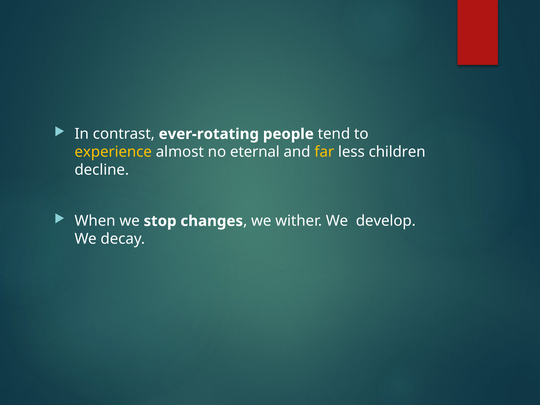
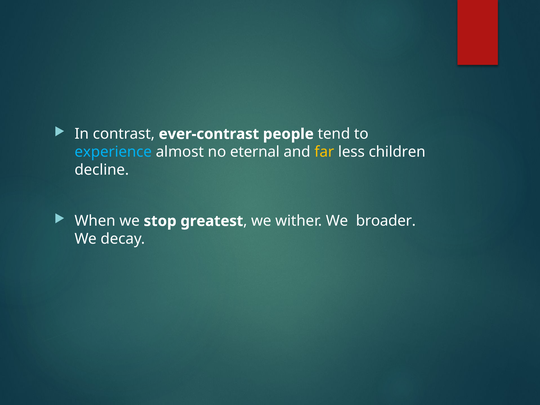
ever-rotating: ever-rotating -> ever-contrast
experience colour: yellow -> light blue
changes: changes -> greatest
develop: develop -> broader
